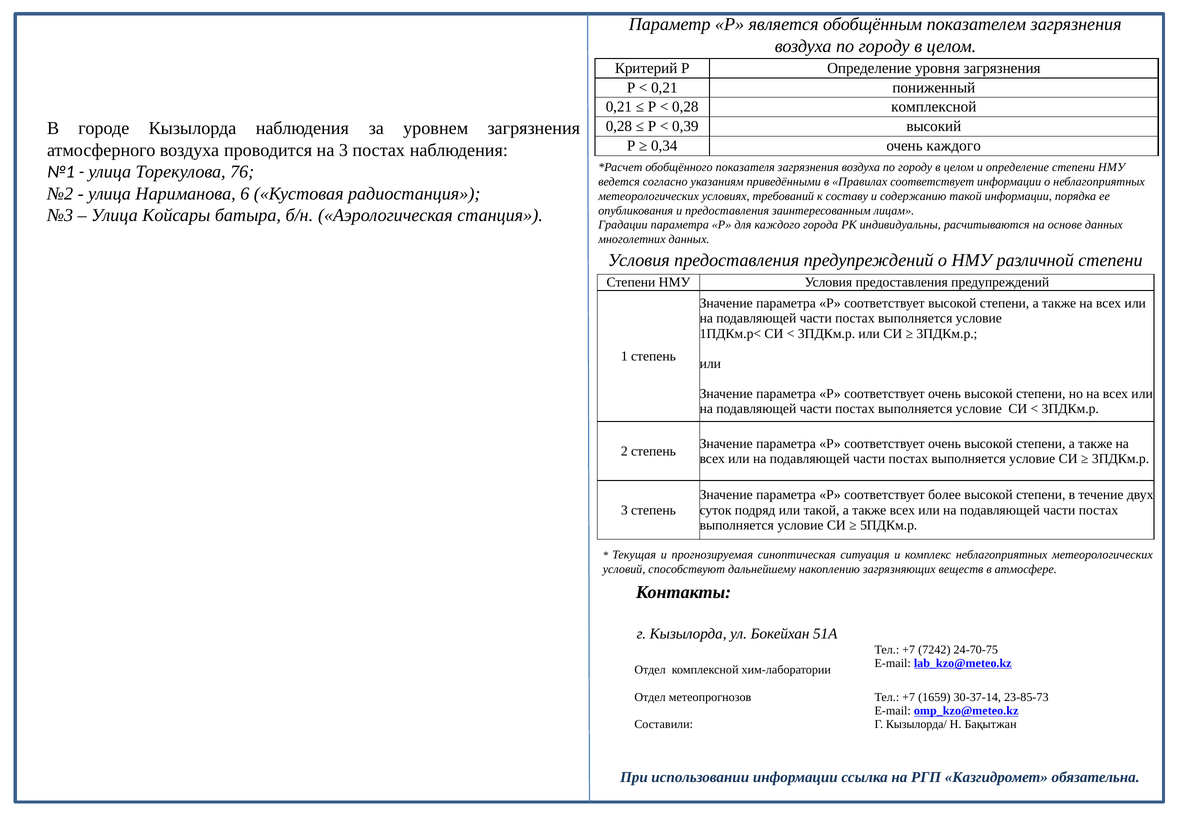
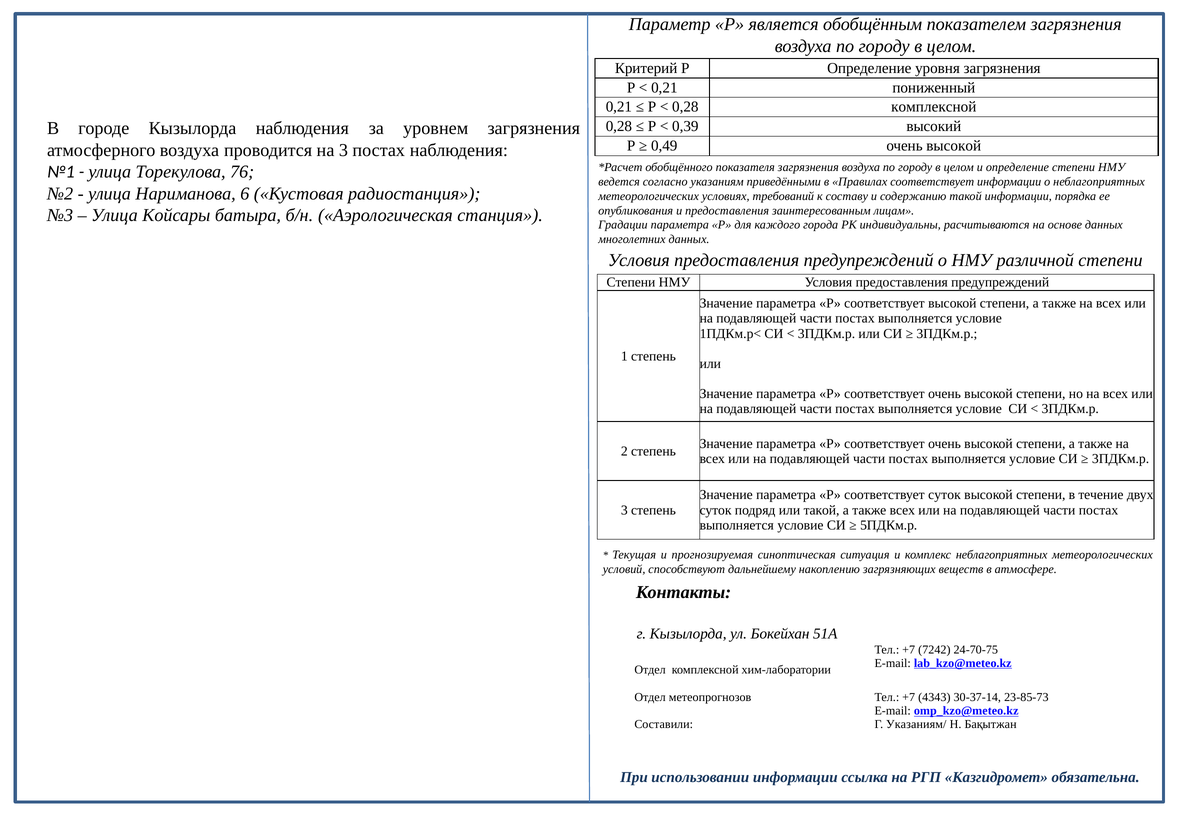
0,34: 0,34 -> 0,49
каждого at (954, 146): каждого -> высокой
соответствует более: более -> суток
1659: 1659 -> 4343
Кызылорда/: Кызылорда/ -> Указаниям/
